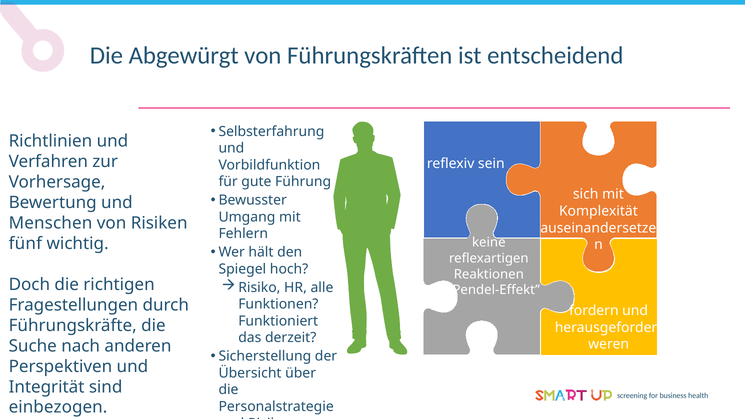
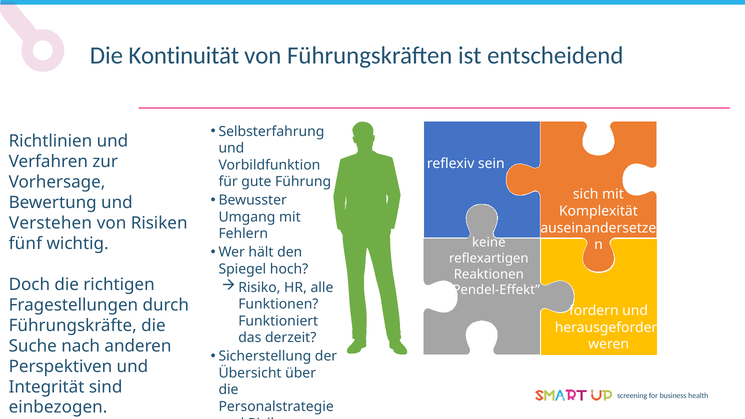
Abgewürgt: Abgewürgt -> Kontinuität
Menschen: Menschen -> Verstehen
